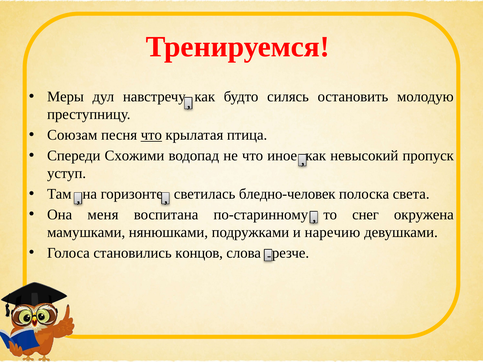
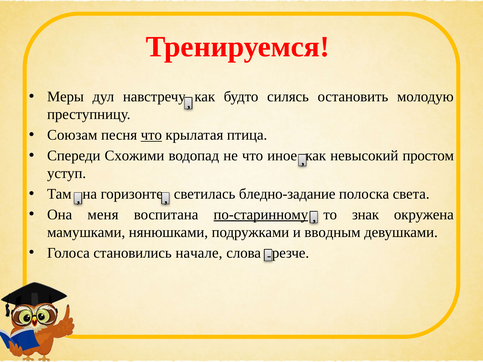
пропуск: пропуск -> простом
бледно-человек: бледно-человек -> бледно-задание
пo-старинному underline: none -> present
снег: снег -> знак
наречию: наречию -> вводным
концов: концов -> начале
